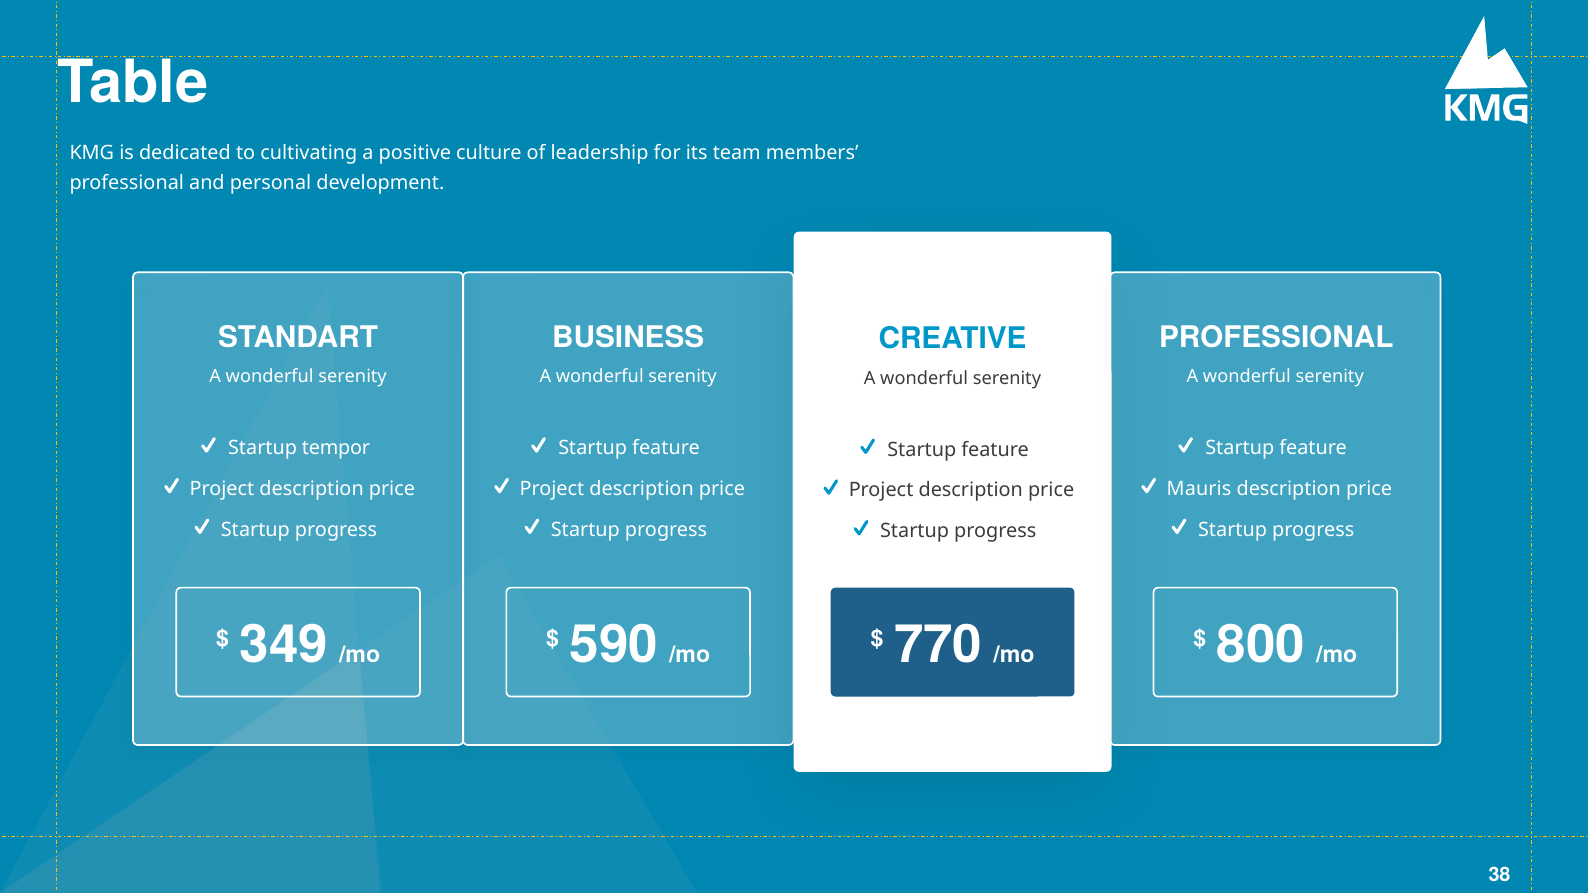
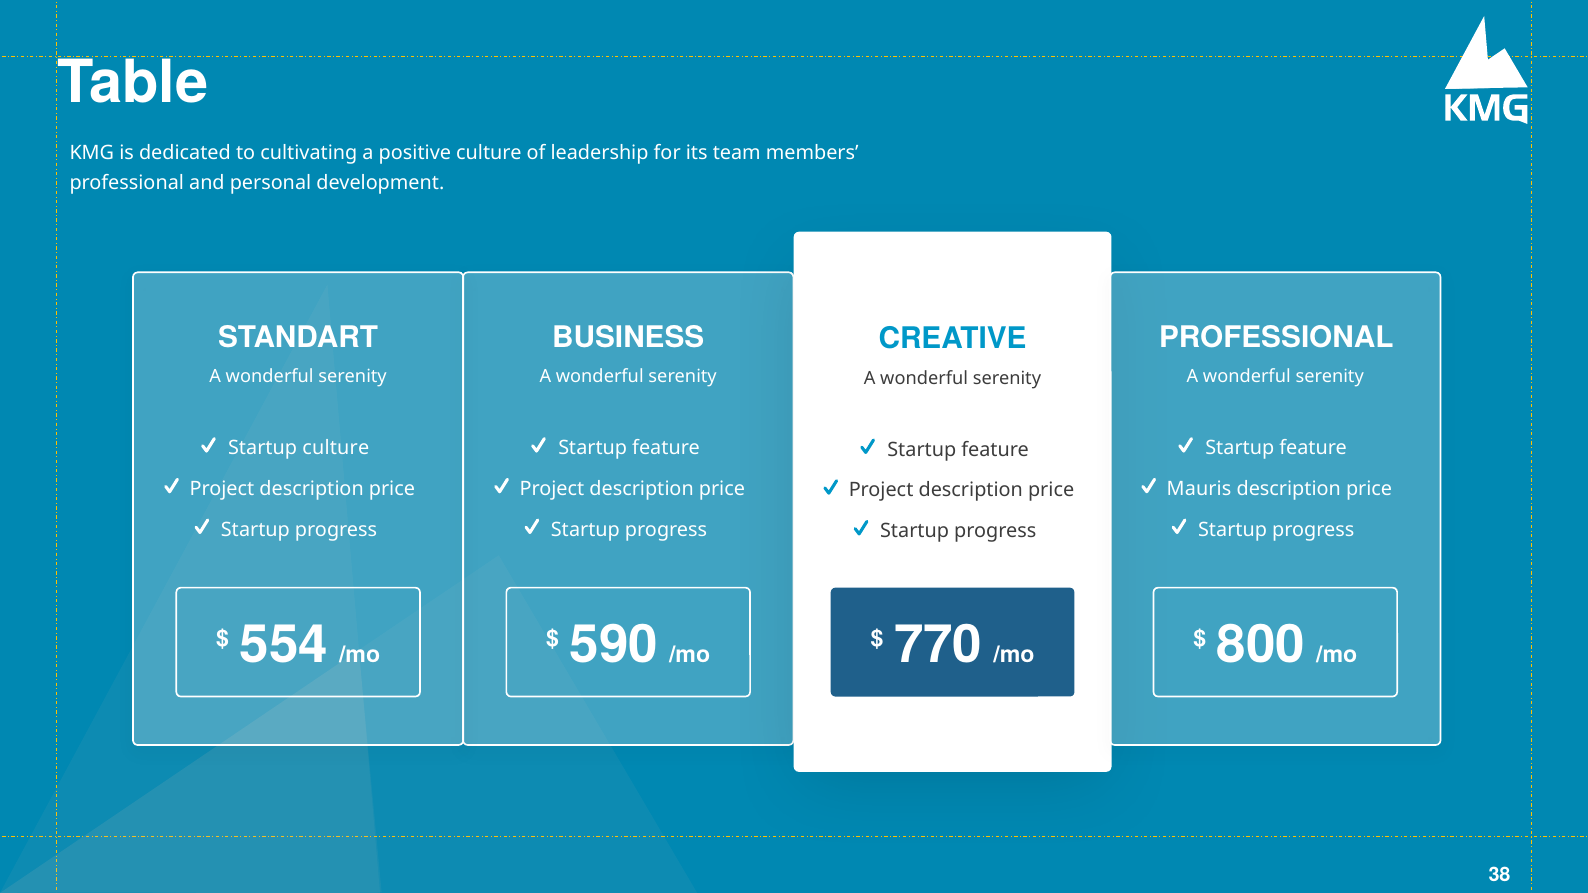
Startup tempor: tempor -> culture
349: 349 -> 554
